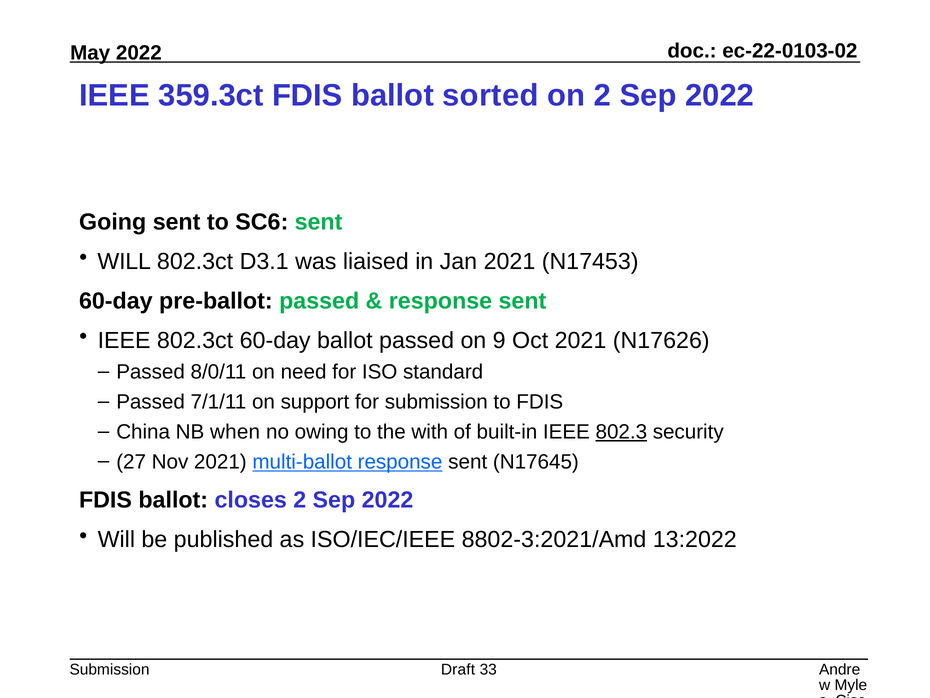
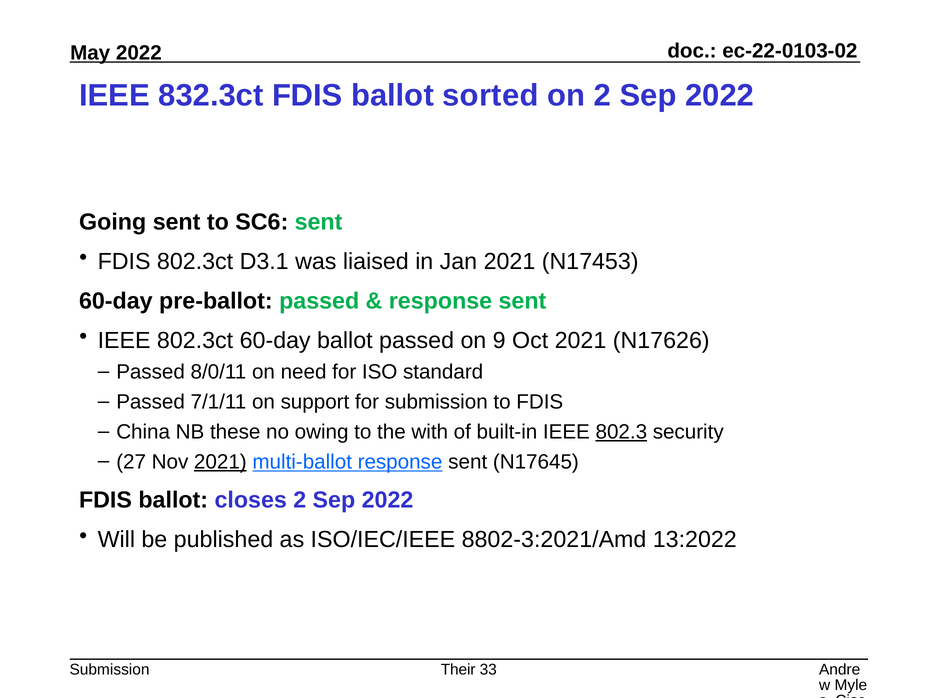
359.3ct: 359.3ct -> 832.3ct
WILL at (124, 261): WILL -> FDIS
when: when -> these
2021 at (220, 462) underline: none -> present
Draft: Draft -> Their
